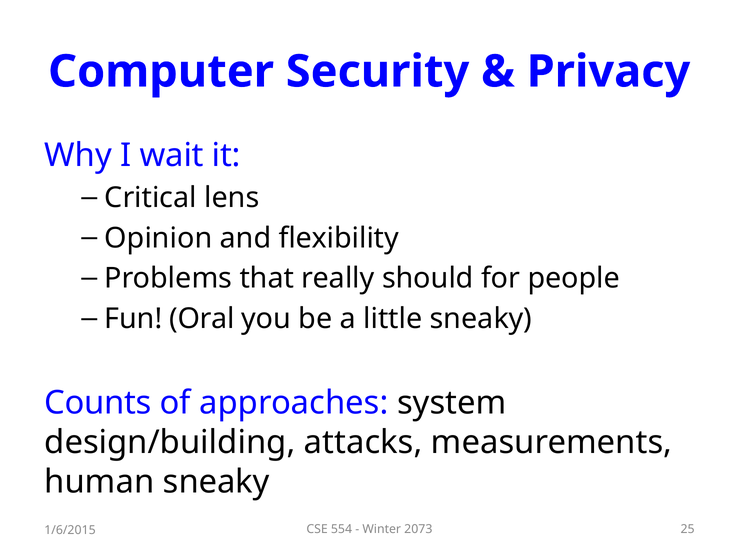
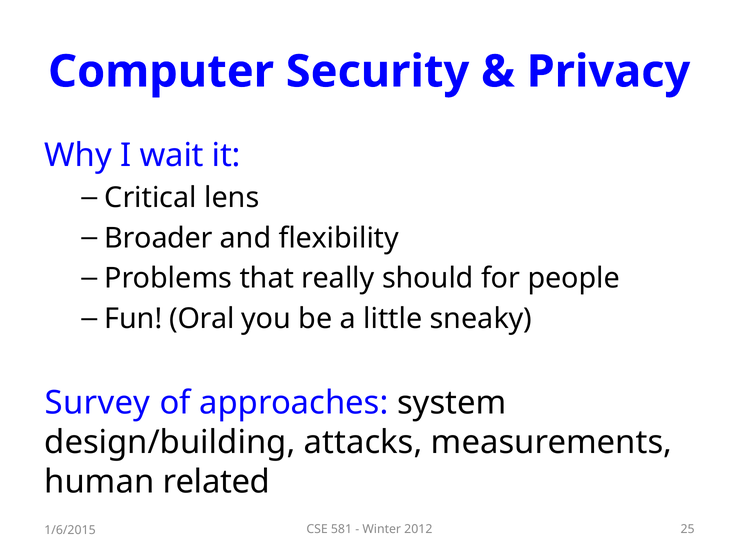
Opinion: Opinion -> Broader
Counts: Counts -> Survey
human sneaky: sneaky -> related
554: 554 -> 581
2073: 2073 -> 2012
